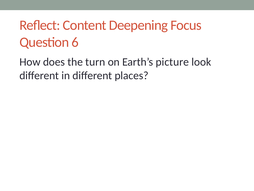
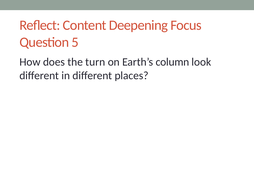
6: 6 -> 5
picture: picture -> column
